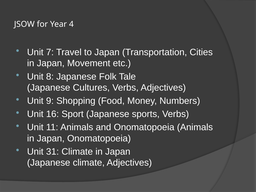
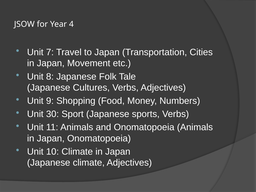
16: 16 -> 30
31: 31 -> 10
